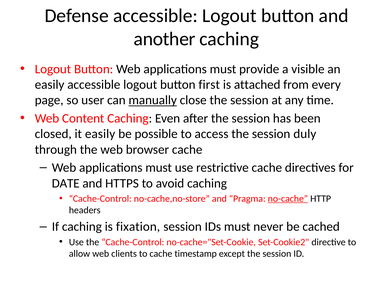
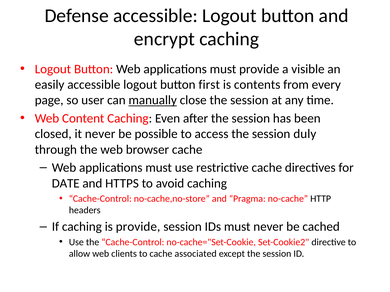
another: another -> encrypt
attached: attached -> contents
it easily: easily -> never
no-cache underline: present -> none
is fixation: fixation -> provide
timestamp: timestamp -> associated
